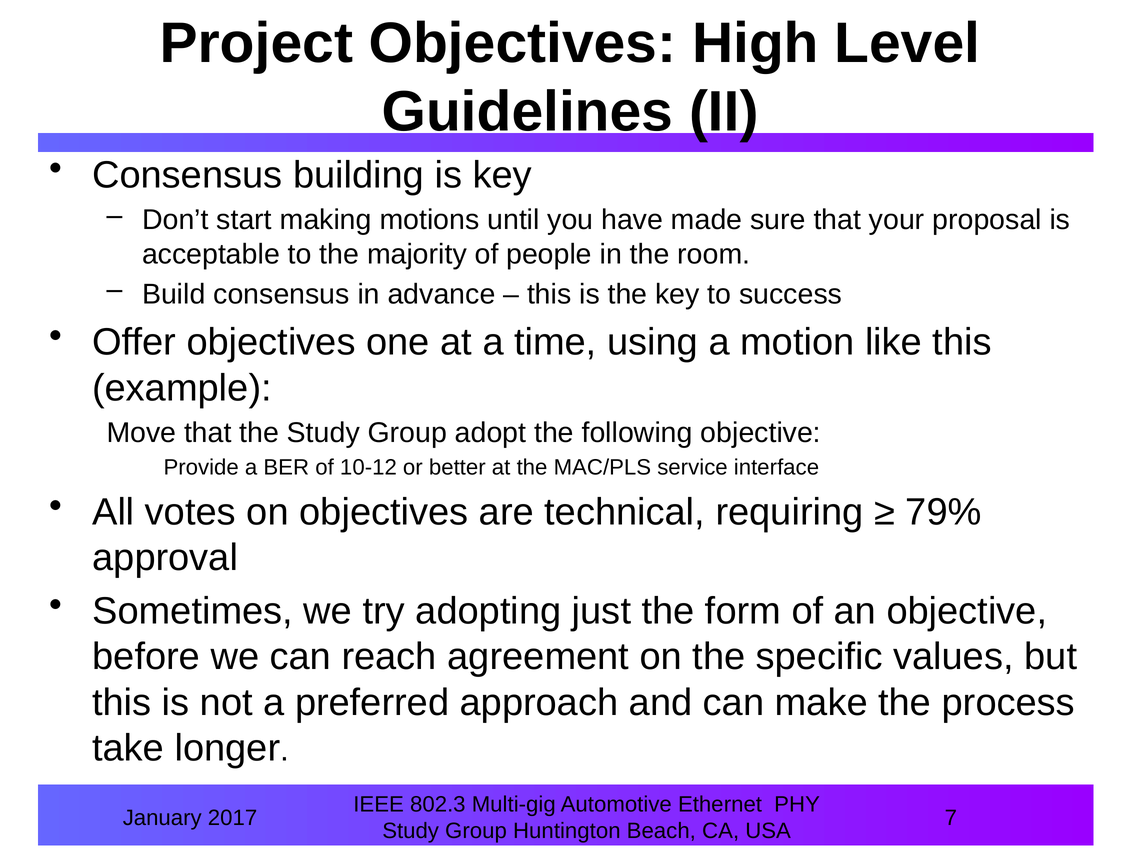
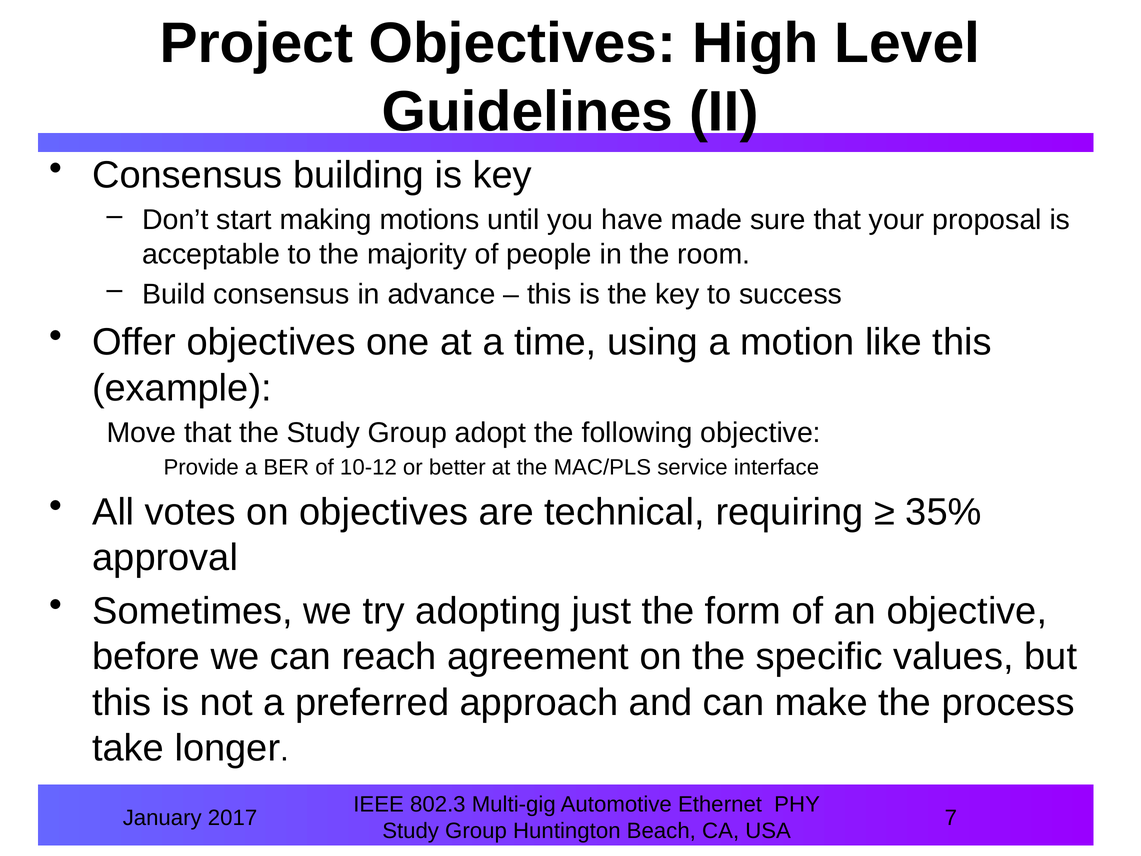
79%: 79% -> 35%
